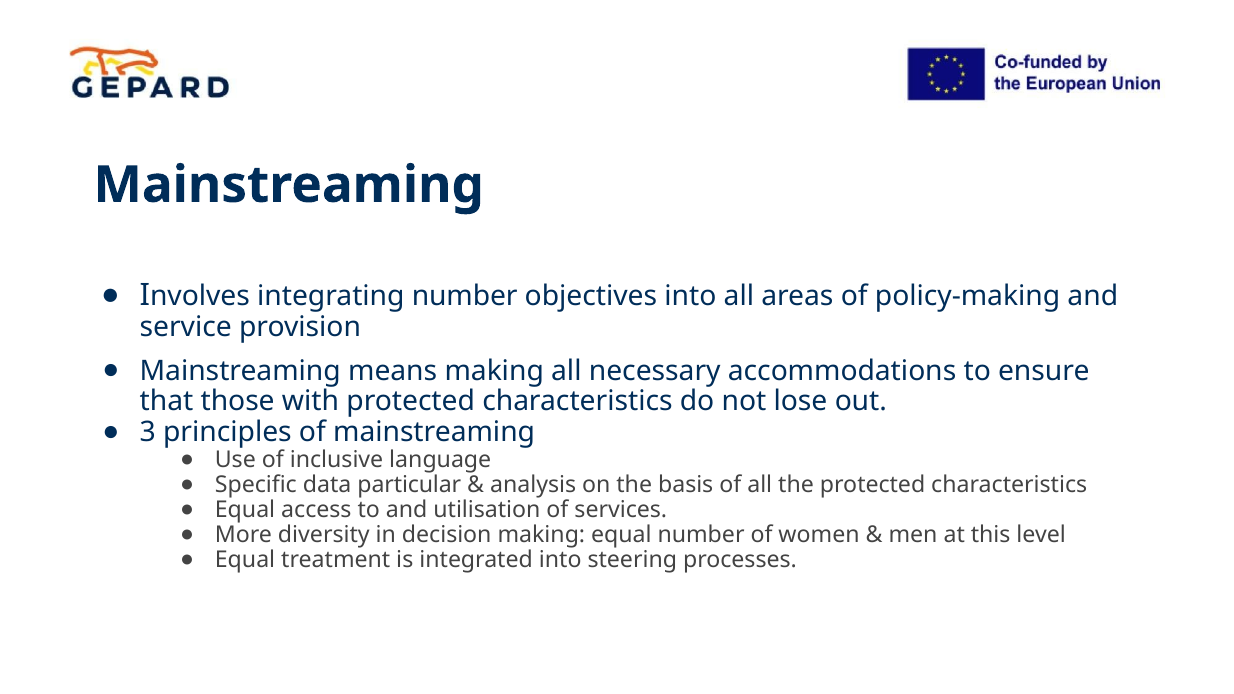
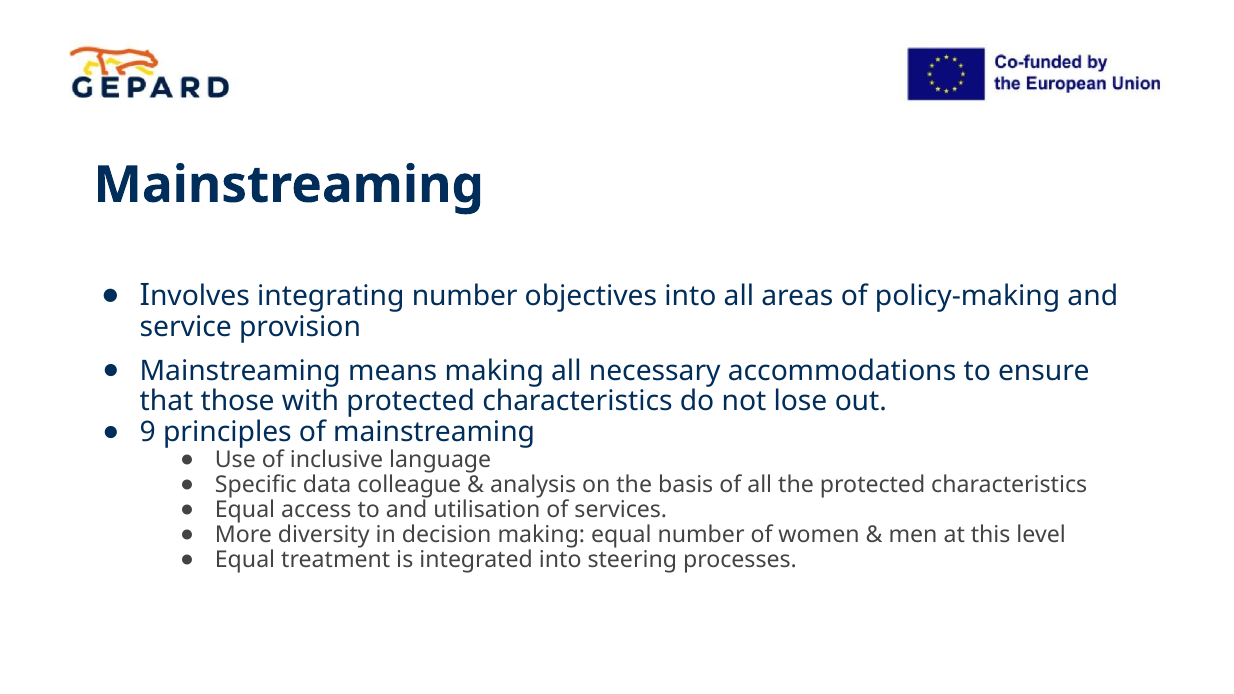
3: 3 -> 9
particular: particular -> colleague
